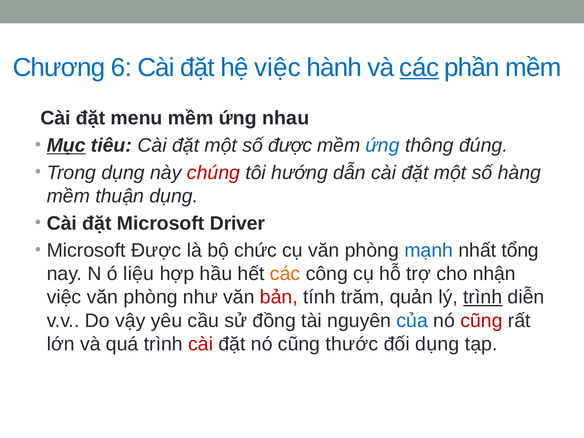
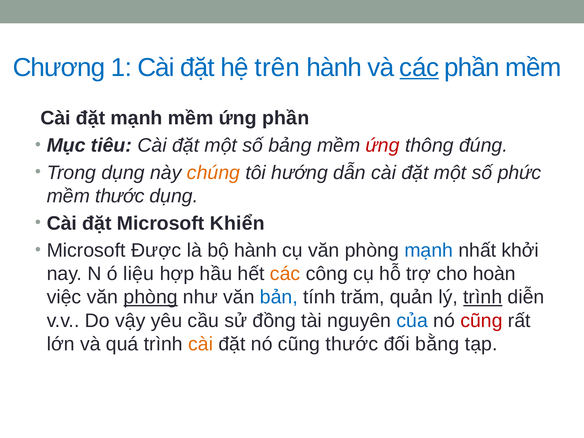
6: 6 -> 1
hệ việc: việc -> trên
đặt menu: menu -> mạnh
ứng nhau: nhau -> phần
Mục underline: present -> none
số được: được -> bảng
ứng at (383, 145) colour: blue -> red
chúng colour: red -> orange
hàng: hàng -> phức
mềm thuận: thuận -> thước
Driver: Driver -> Khiển
bộ chức: chức -> hành
tổng: tổng -> khởi
nhận: nhận -> hoàn
phòng at (151, 297) underline: none -> present
bản colour: red -> blue
cài at (201, 344) colour: red -> orange
đối dụng: dụng -> bằng
